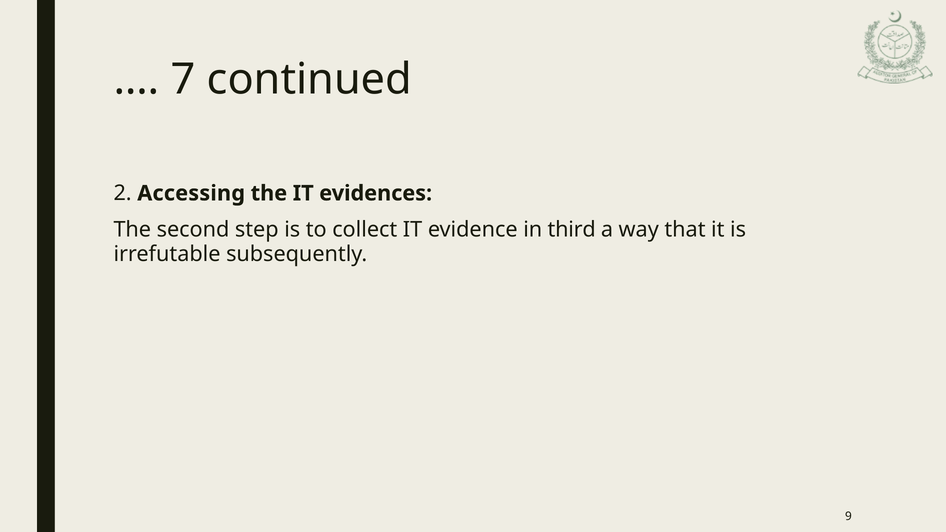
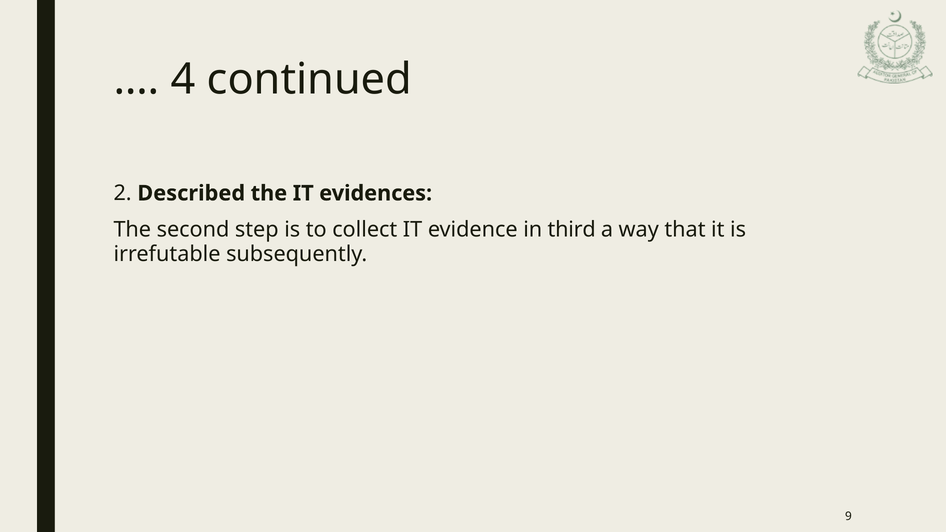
7: 7 -> 4
Accessing: Accessing -> Described
